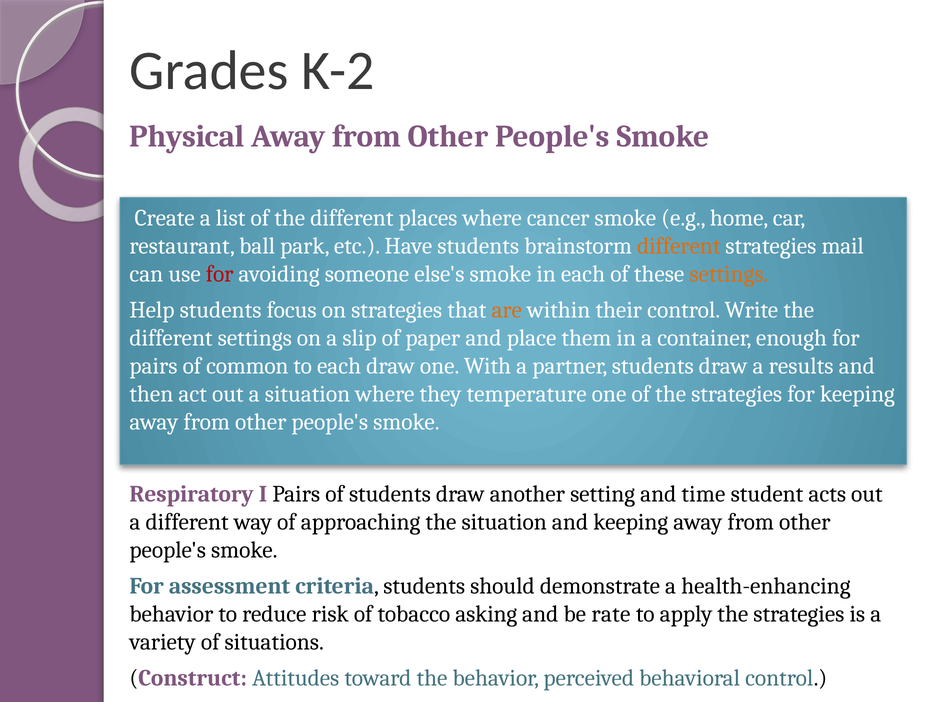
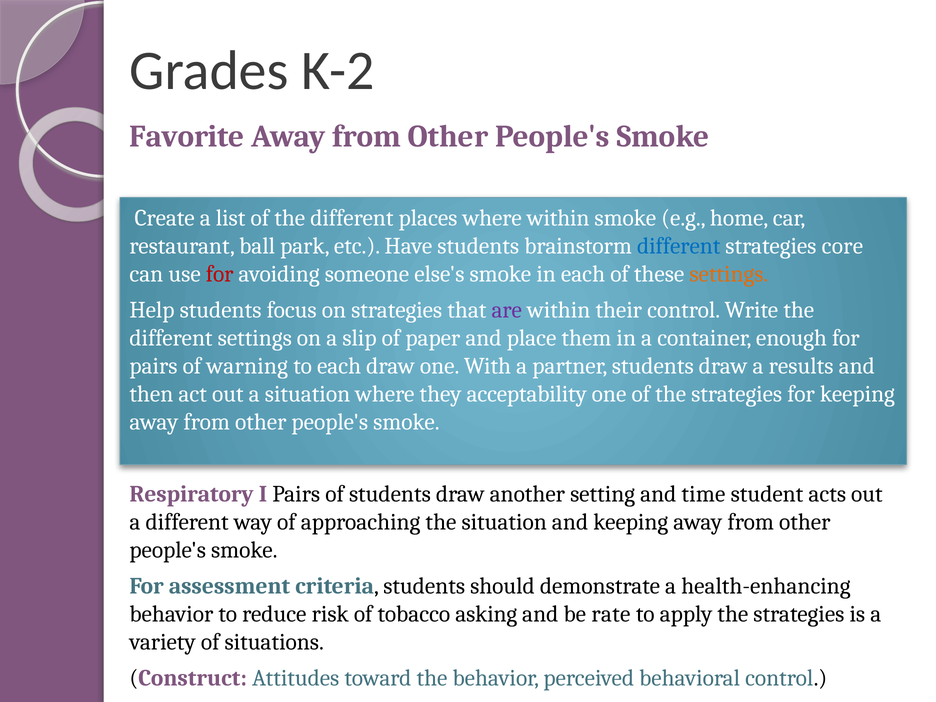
Physical: Physical -> Favorite
where cancer: cancer -> within
different at (679, 246) colour: orange -> blue
mail: mail -> core
are colour: orange -> purple
common: common -> warning
temperature: temperature -> acceptability
